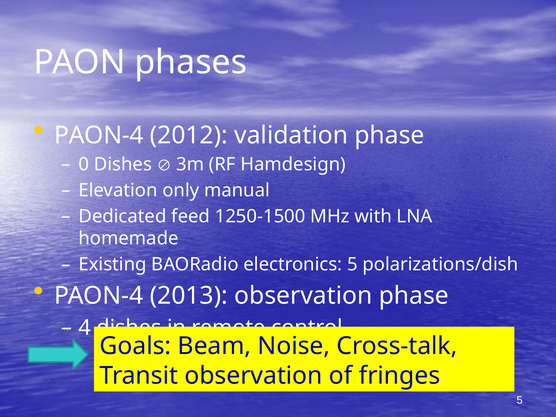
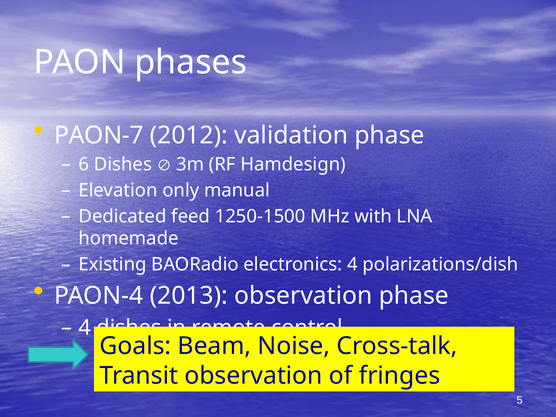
PAON-4 at (99, 135): PAON-4 -> PAON-7
0: 0 -> 6
electronics 5: 5 -> 4
